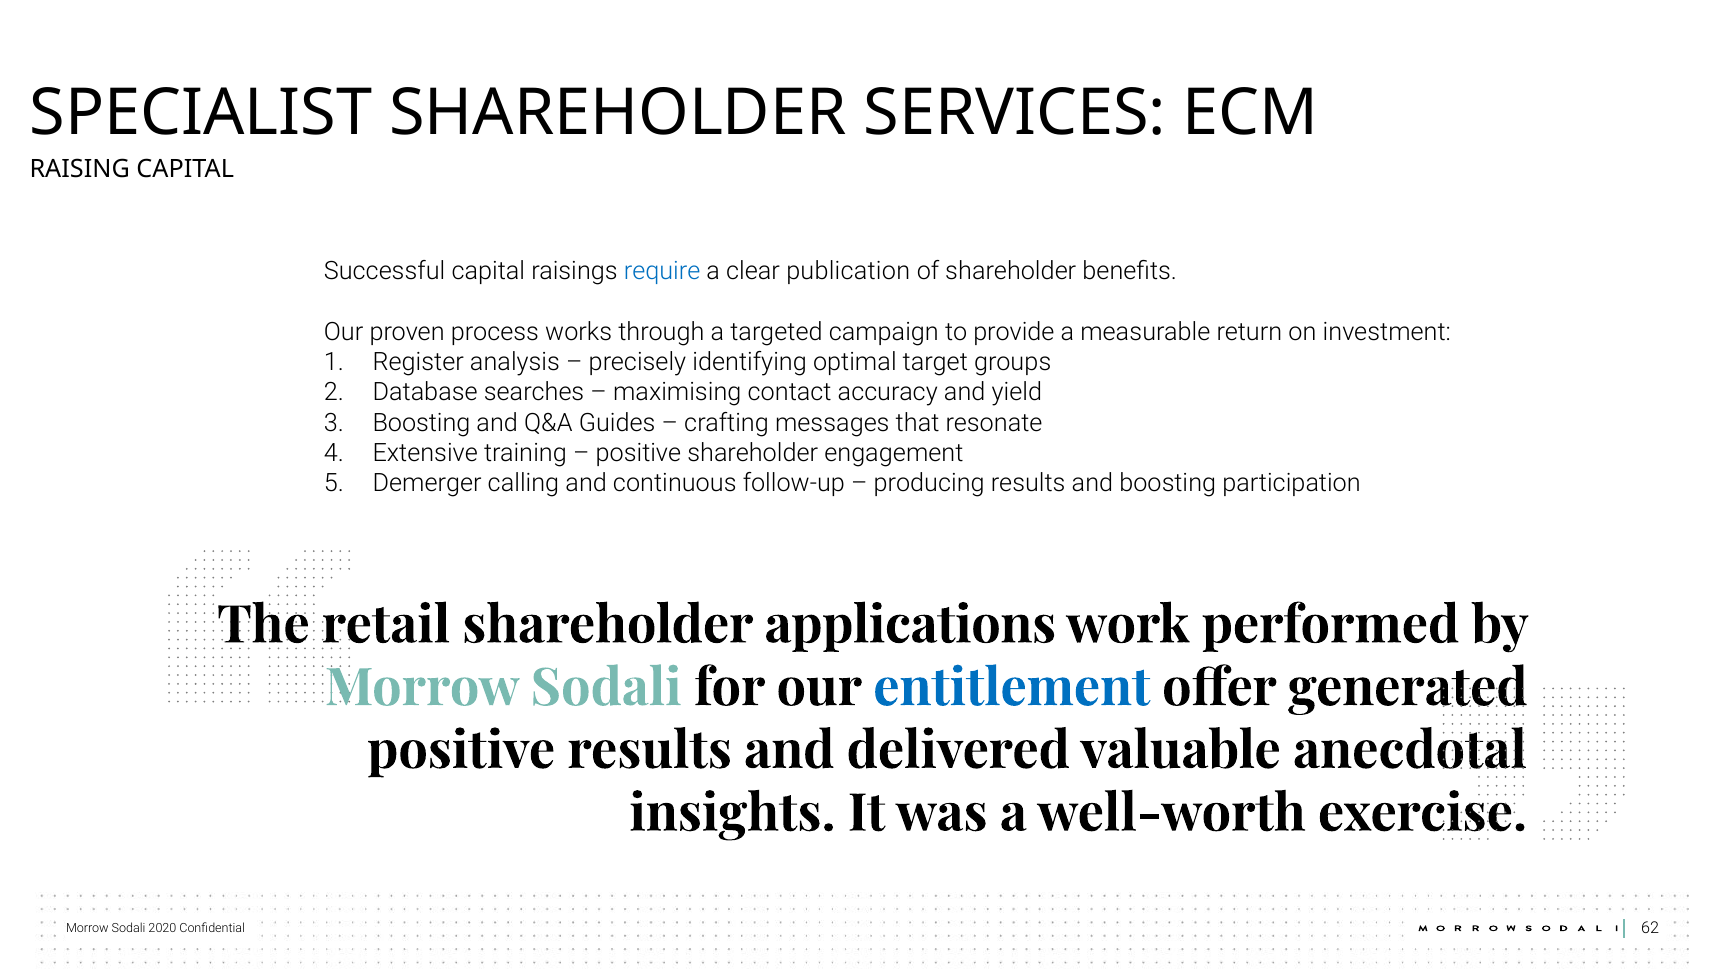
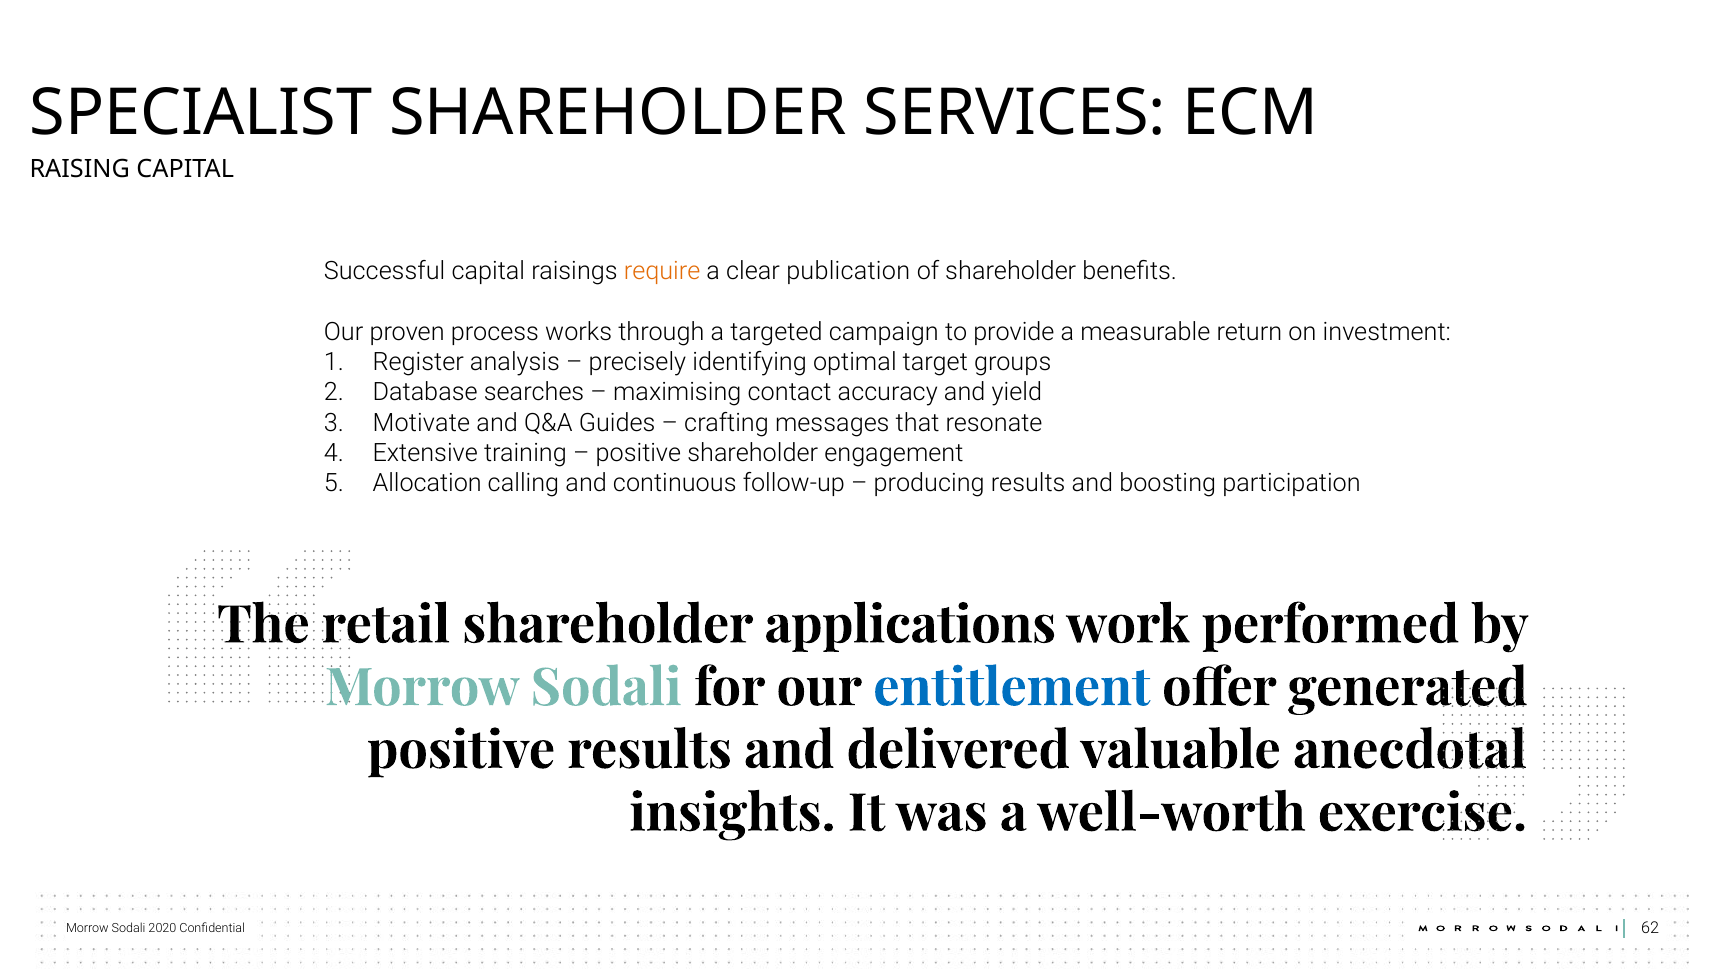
require colour: blue -> orange
Boosting at (421, 423): Boosting -> Motivate
Demerger: Demerger -> Allocation
